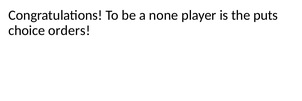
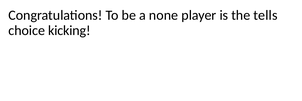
puts: puts -> tells
orders: orders -> kicking
